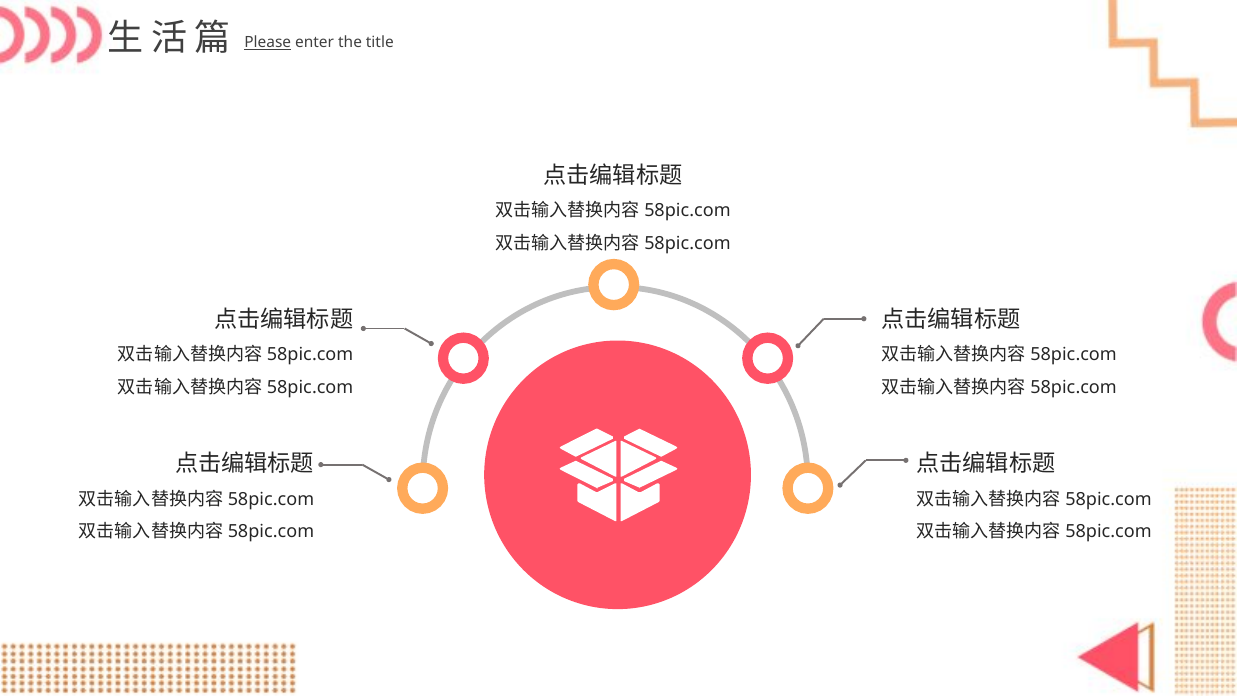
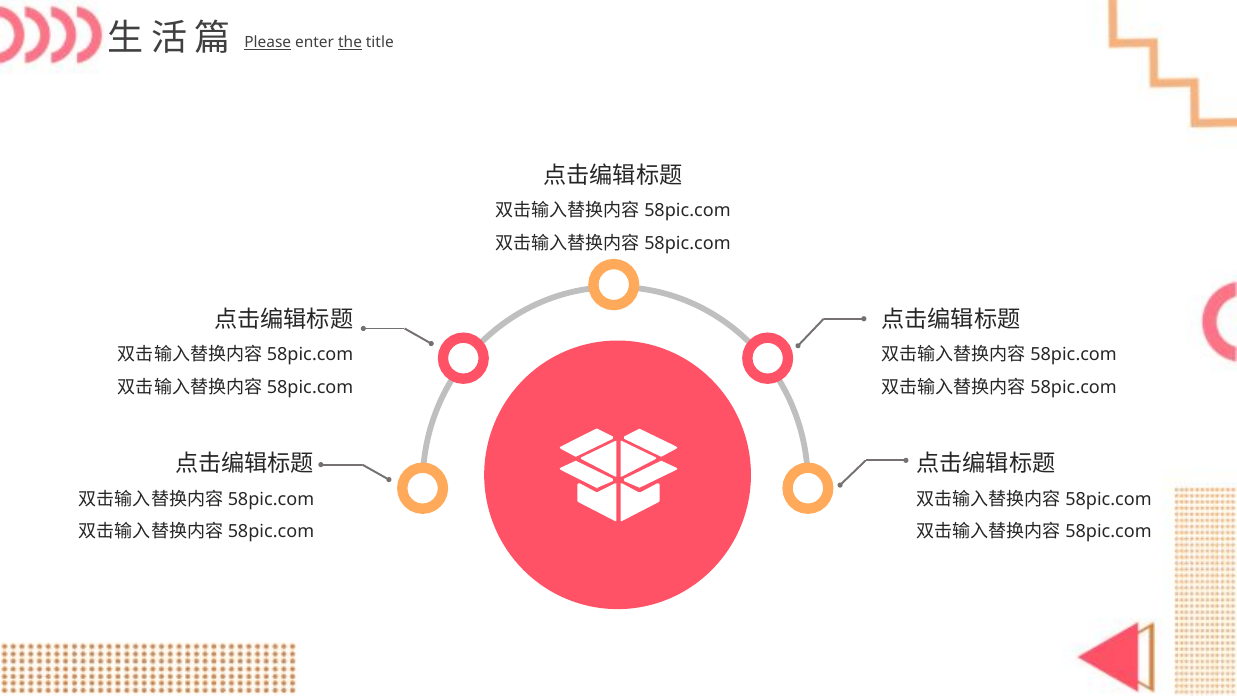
the underline: none -> present
